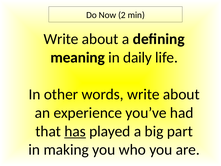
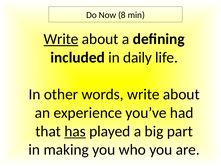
2: 2 -> 8
Write at (61, 39) underline: none -> present
meaning: meaning -> included
